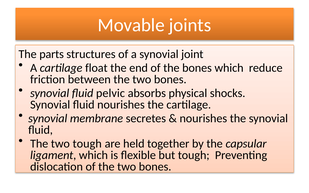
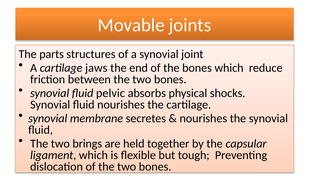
float: float -> jaws
two tough: tough -> brings
